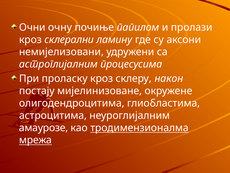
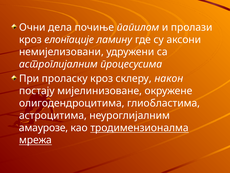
очну: очну -> дела
склерални: склерални -> елонгације
